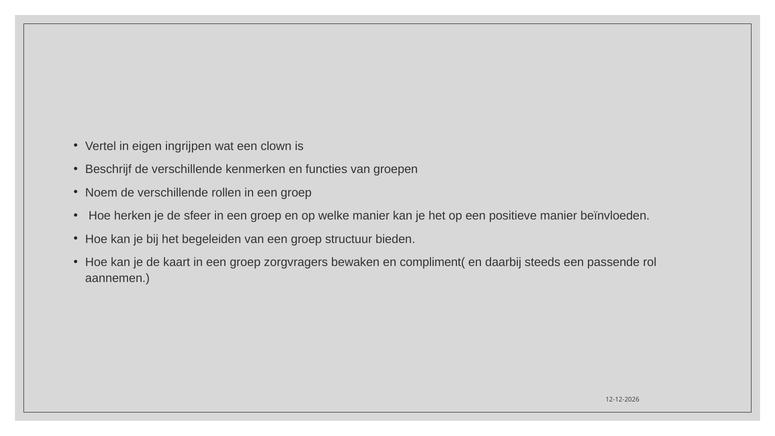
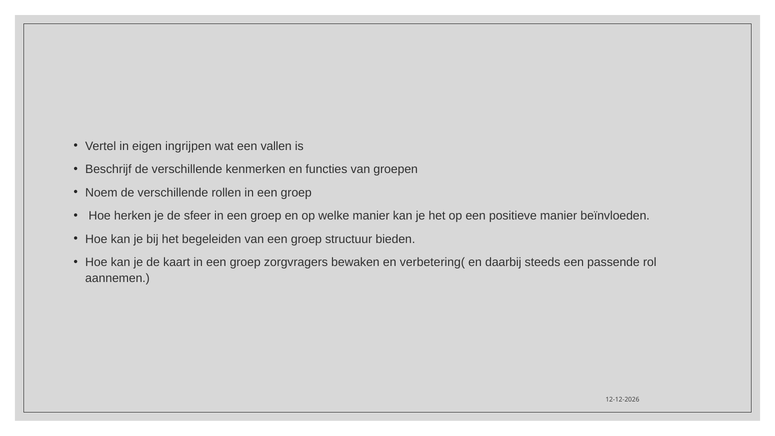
clown: clown -> vallen
compliment(: compliment( -> verbetering(
